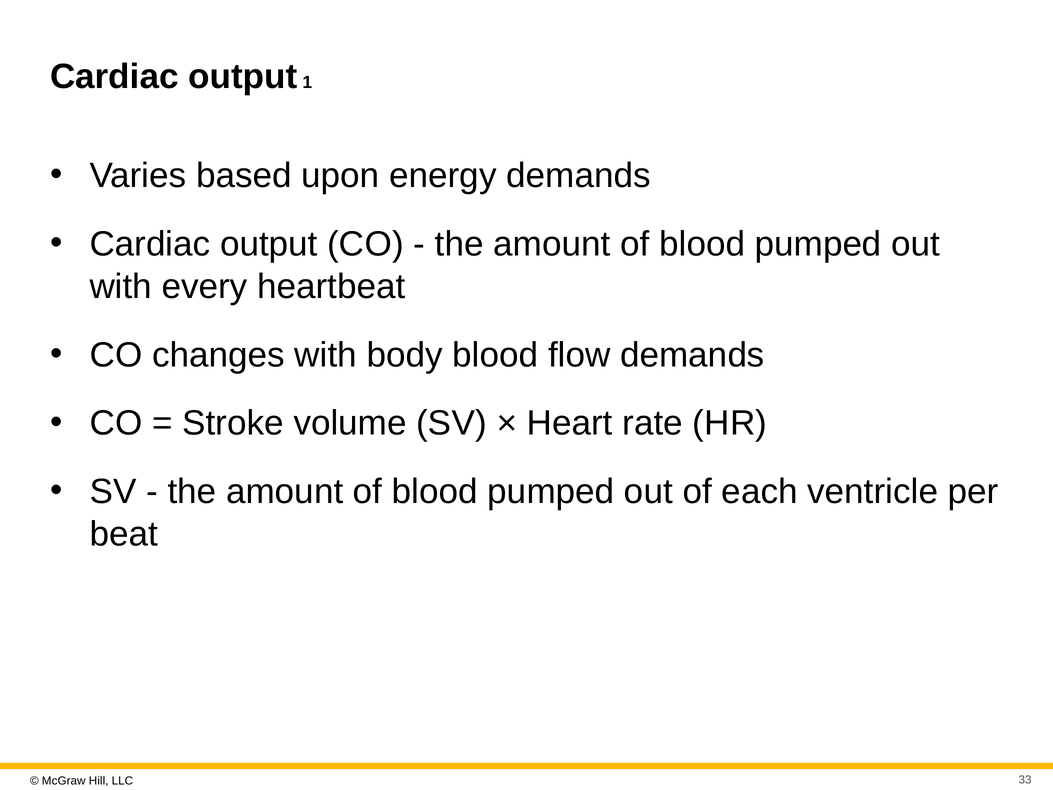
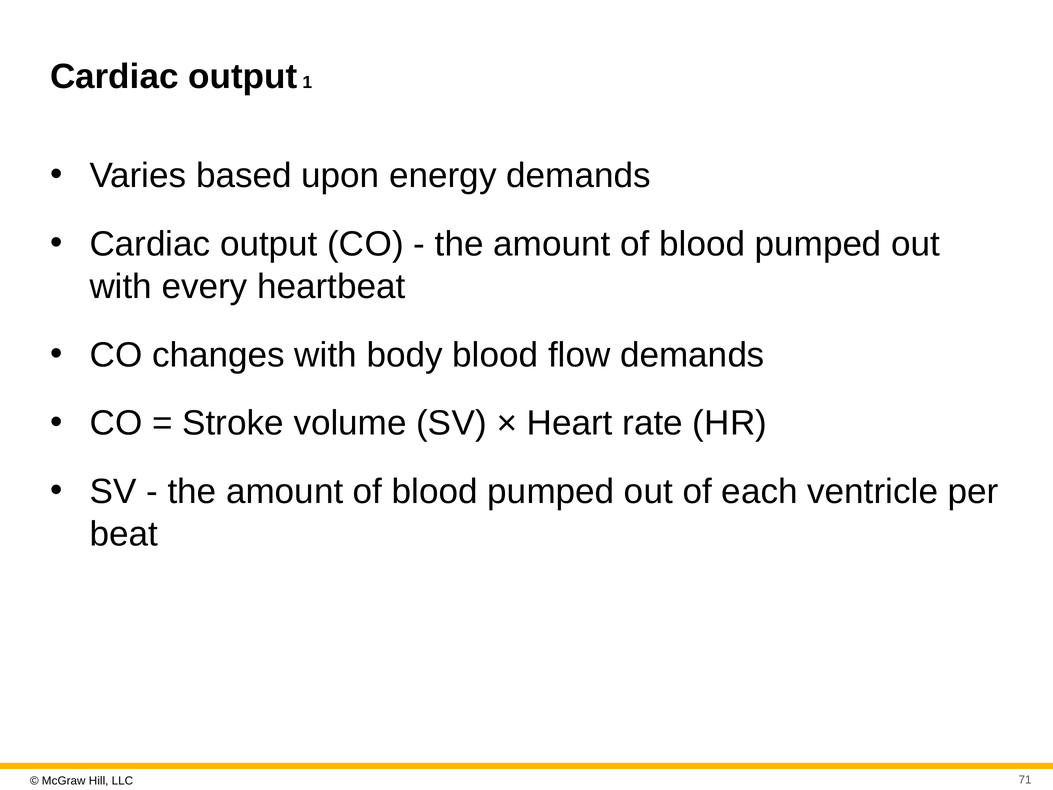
33: 33 -> 71
